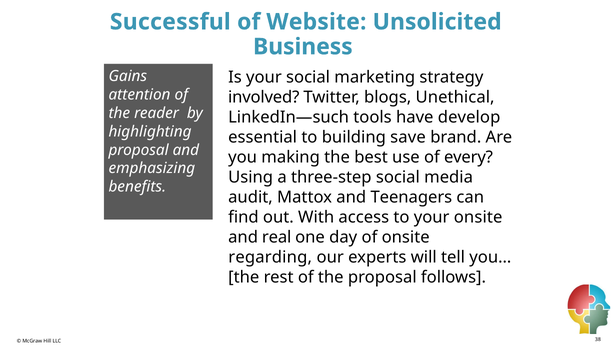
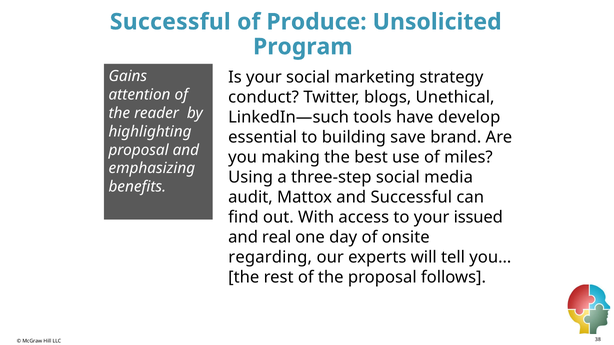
Website: Website -> Produce
Business: Business -> Program
involved: involved -> conduct
every: every -> miles
and Teenagers: Teenagers -> Successful
your onsite: onsite -> issued
